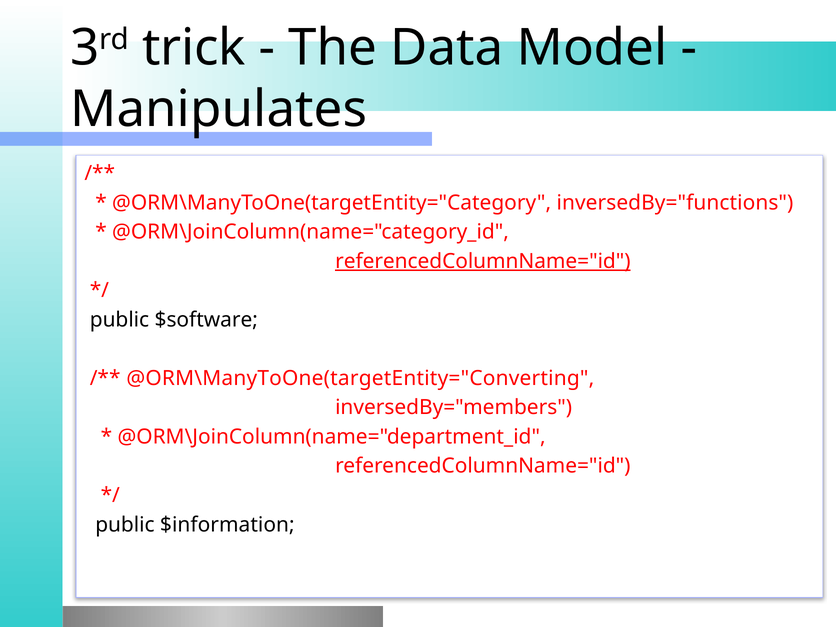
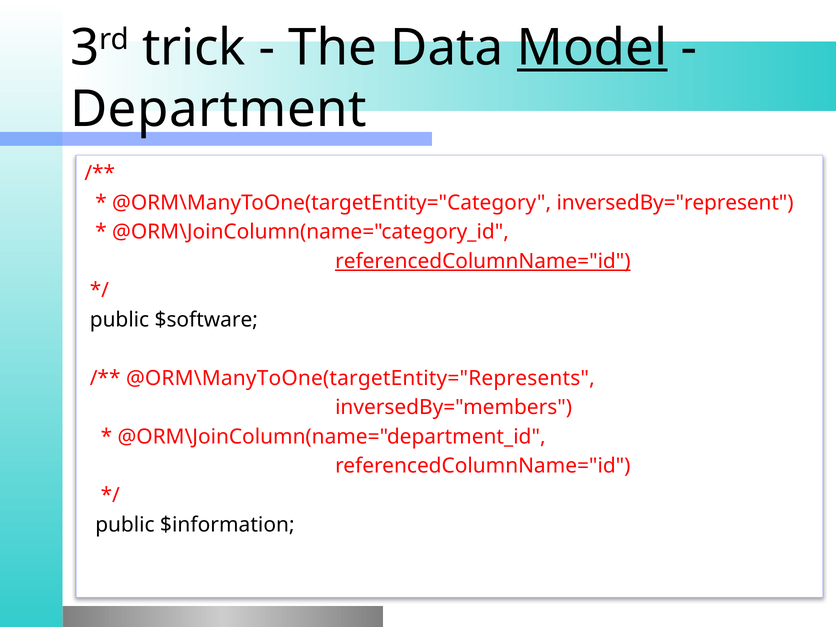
Model underline: none -> present
Manipulates: Manipulates -> Department
inversedBy="functions: inversedBy="functions -> inversedBy="represent
@ORM\ManyToOne(targetEntity="Converting: @ORM\ManyToOne(targetEntity="Converting -> @ORM\ManyToOne(targetEntity="Represents
